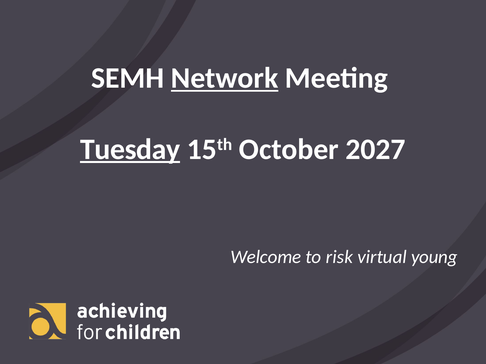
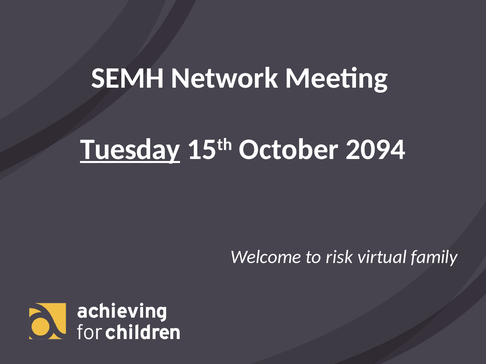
Network underline: present -> none
2027: 2027 -> 2094
young: young -> family
